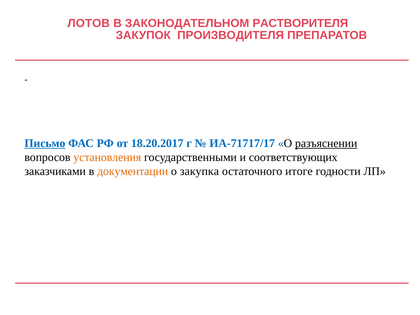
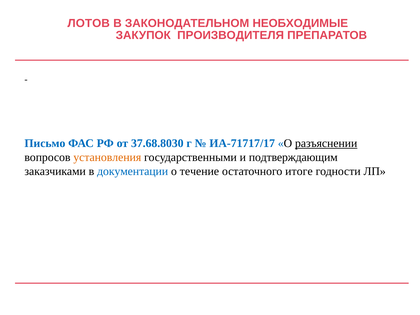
РАСТВОРИТЕЛЯ: РАСТВОРИТЕЛЯ -> НЕОБХОДИМЫЕ
Письмо underline: present -> none
18.20.2017: 18.20.2017 -> 37.68.8030
соответствующих: соответствующих -> подтверждающим
документации colour: orange -> blue
закупка: закупка -> течение
